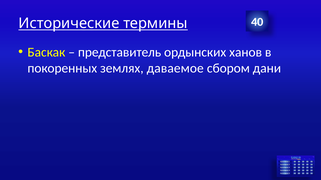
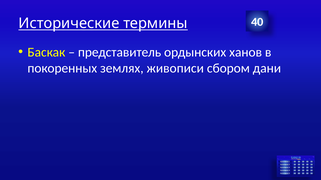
даваемое: даваемое -> живописи
